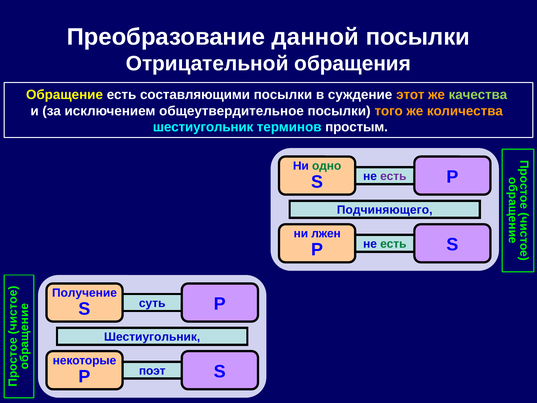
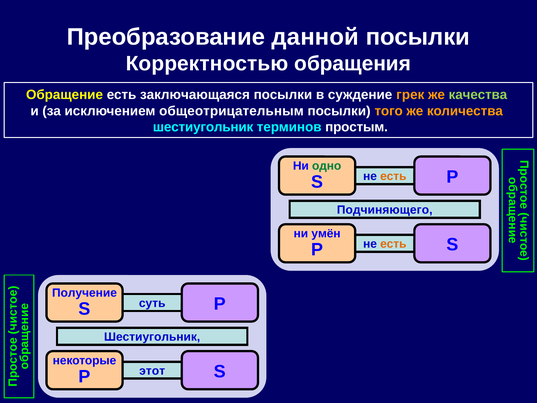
Отрицательной: Отрицательной -> Корректностью
составляющими: составляющими -> заключающаяся
этот: этот -> грек
общеутвердительное: общеутвердительное -> общеотрицательным
есть at (393, 176) colour: purple -> orange
лжен: лжен -> умён
есть at (393, 244) colour: green -> orange
поэт: поэт -> этот
